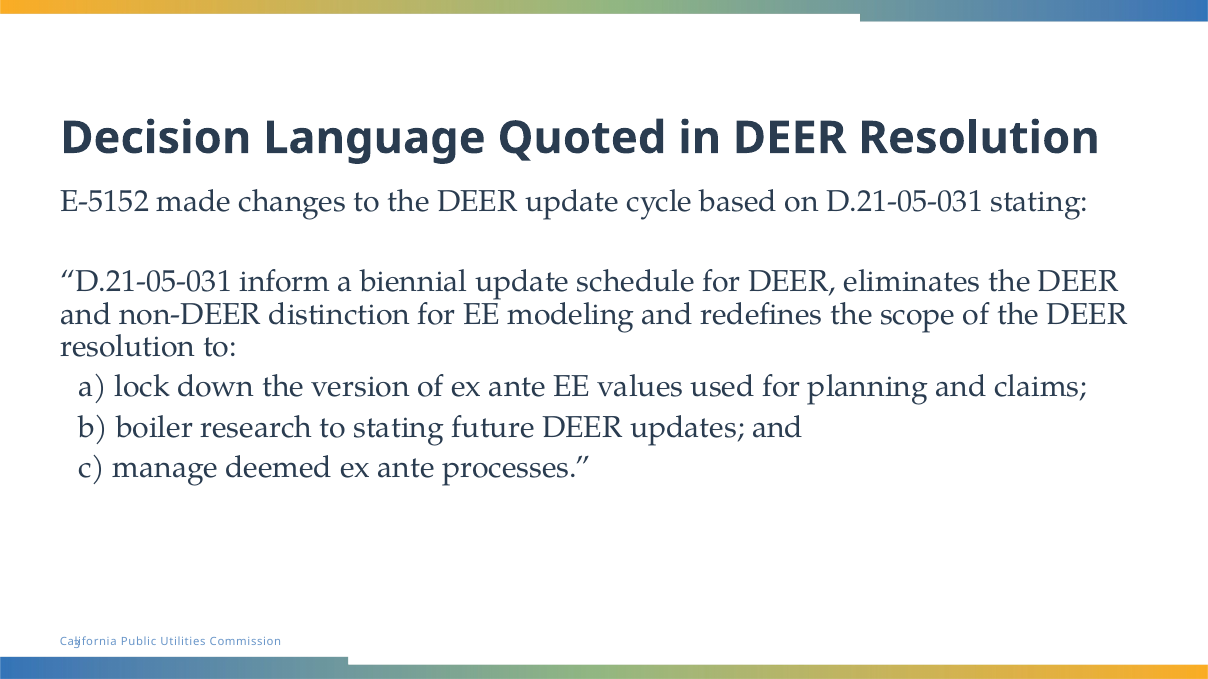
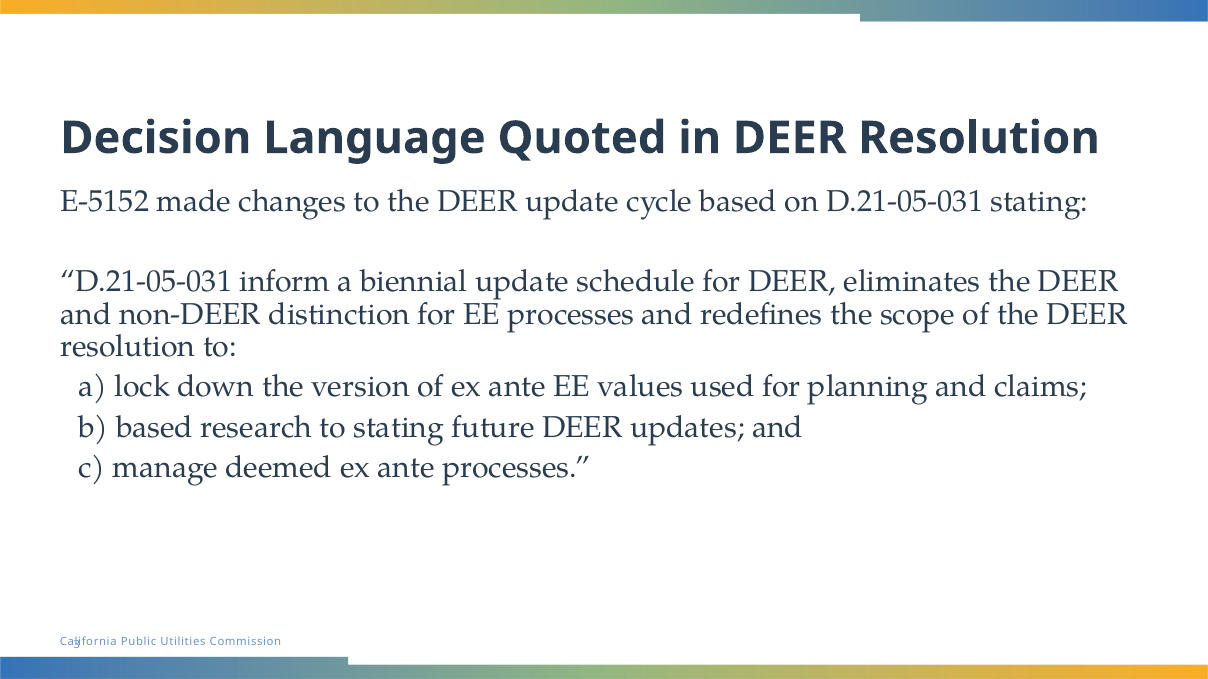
EE modeling: modeling -> processes
b boiler: boiler -> based
